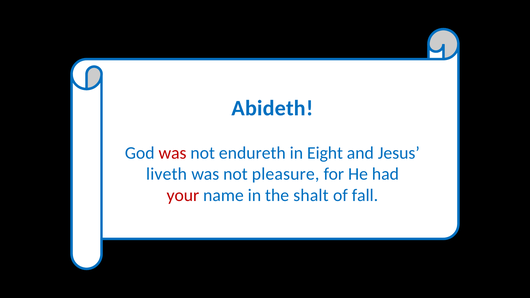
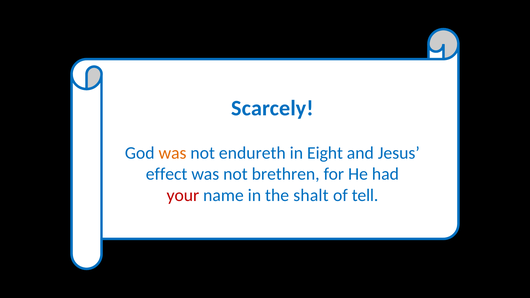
Abideth: Abideth -> Scarcely
was at (173, 153) colour: red -> orange
liveth: liveth -> effect
pleasure: pleasure -> brethren
fall: fall -> tell
